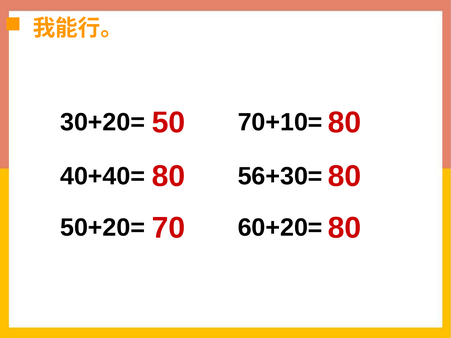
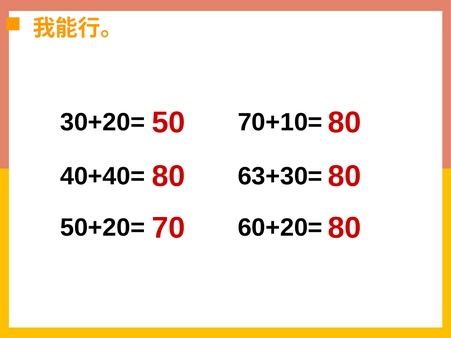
56+30=: 56+30= -> 63+30=
